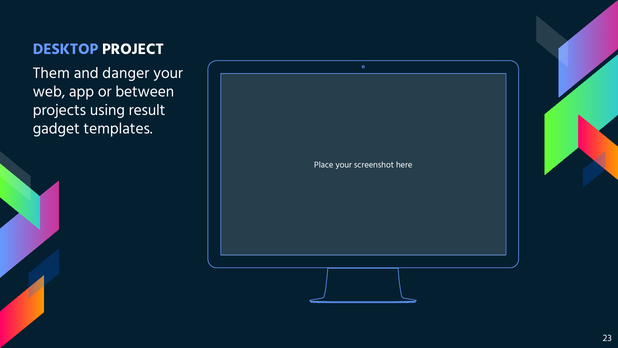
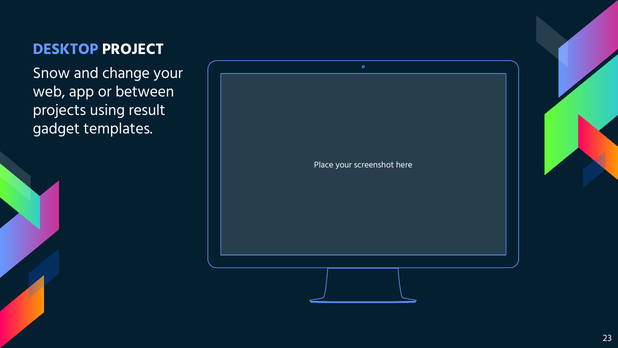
Them: Them -> Snow
danger: danger -> change
